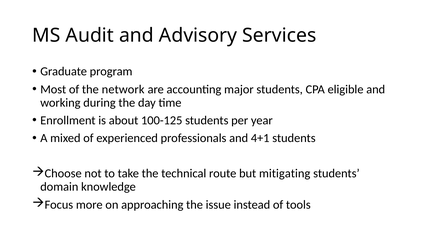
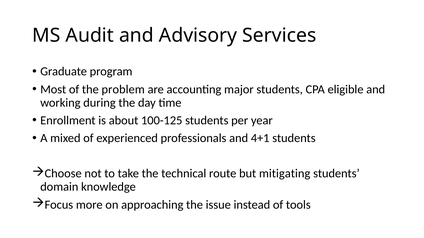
network: network -> problem
